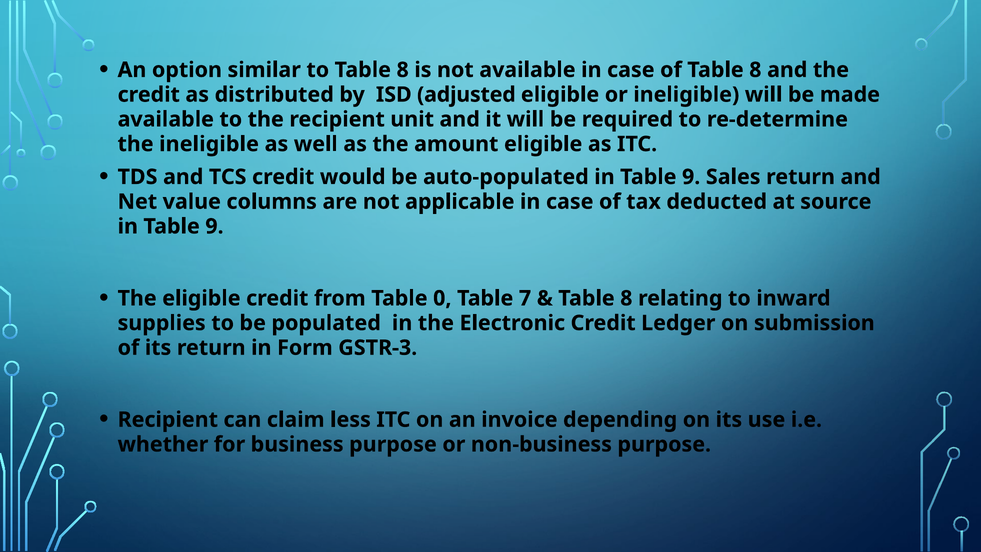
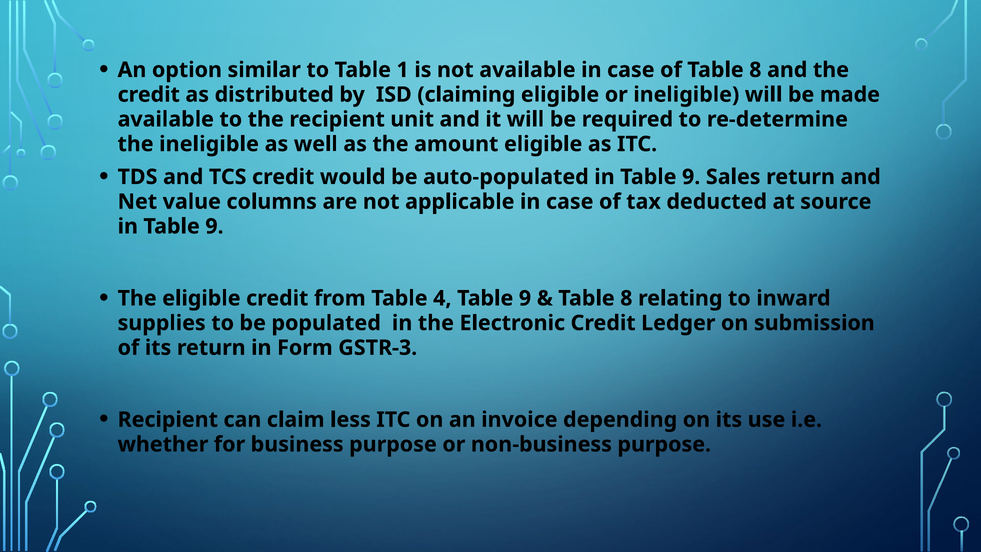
to Table 8: 8 -> 1
adjusted: adjusted -> claiming
0: 0 -> 4
7 at (525, 298): 7 -> 9
